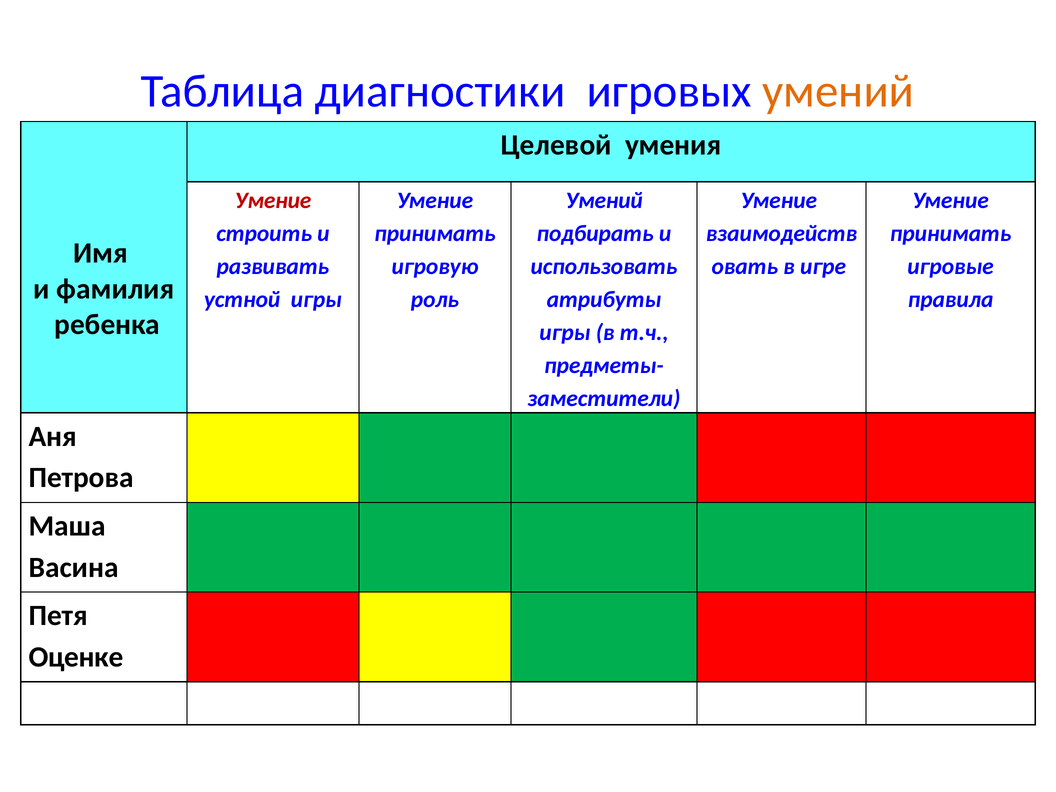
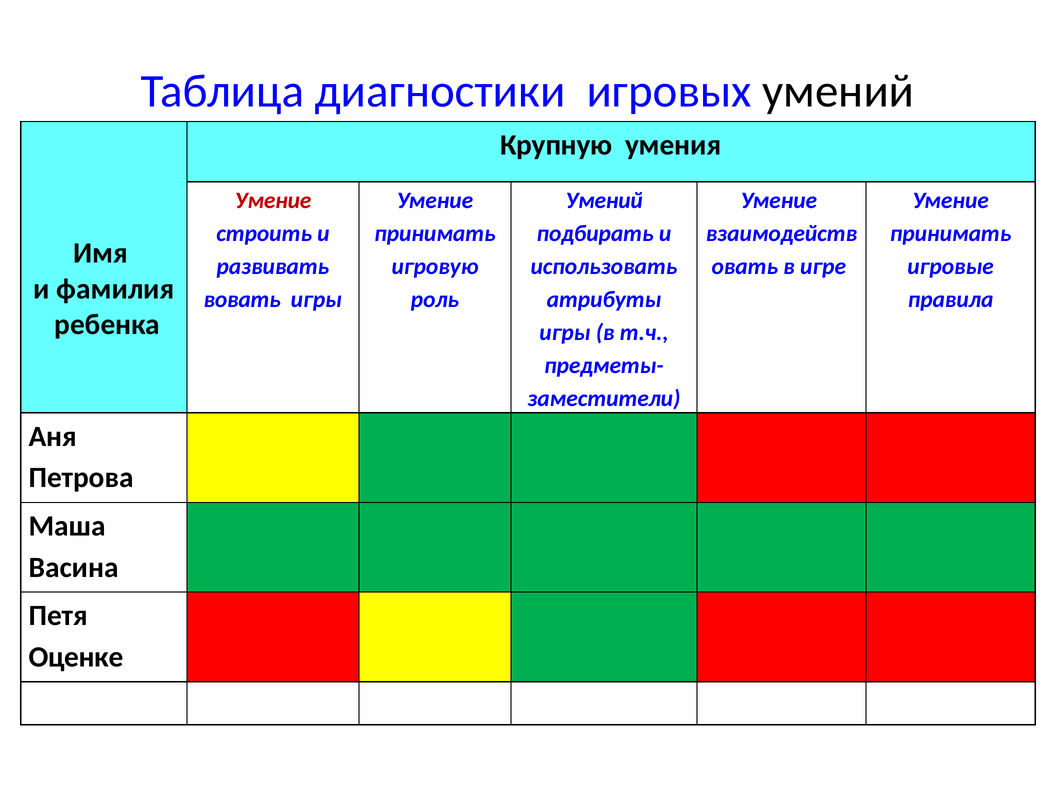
умений at (838, 91) colour: orange -> black
Целевой: Целевой -> Крупную
устной: устной -> вовать
